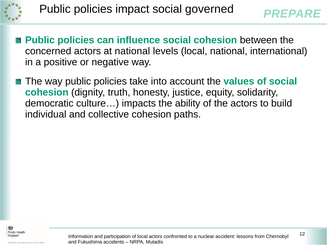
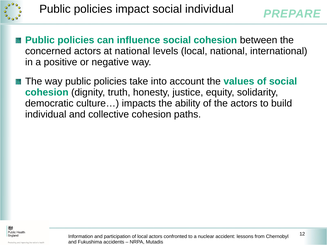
social governed: governed -> individual
